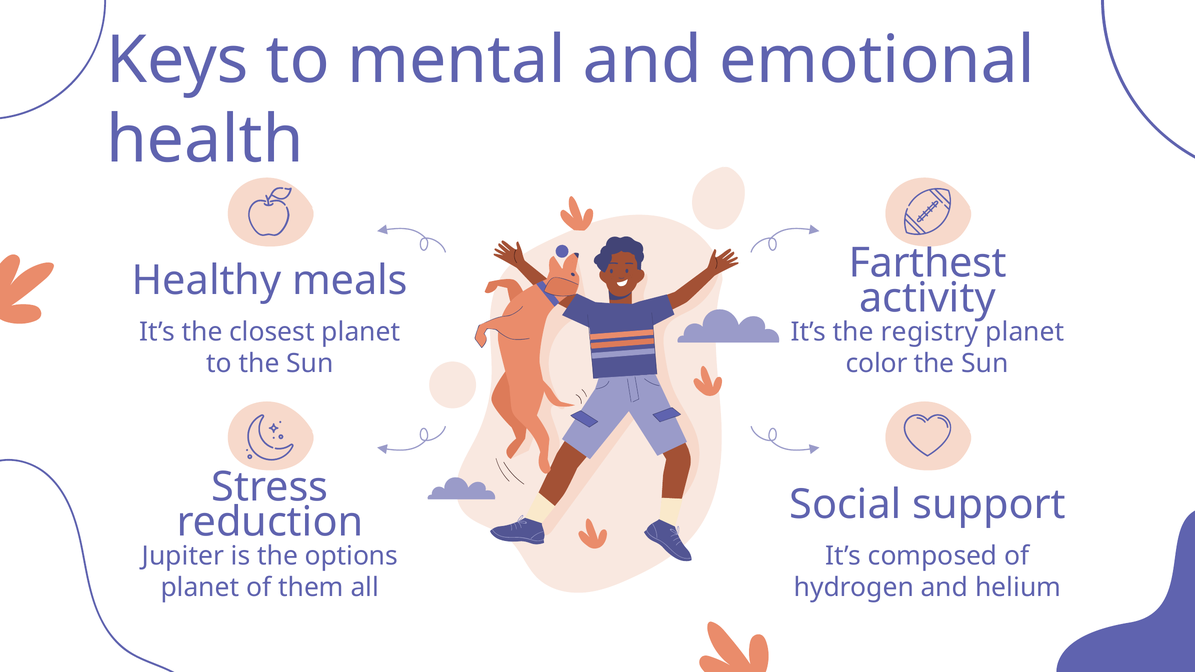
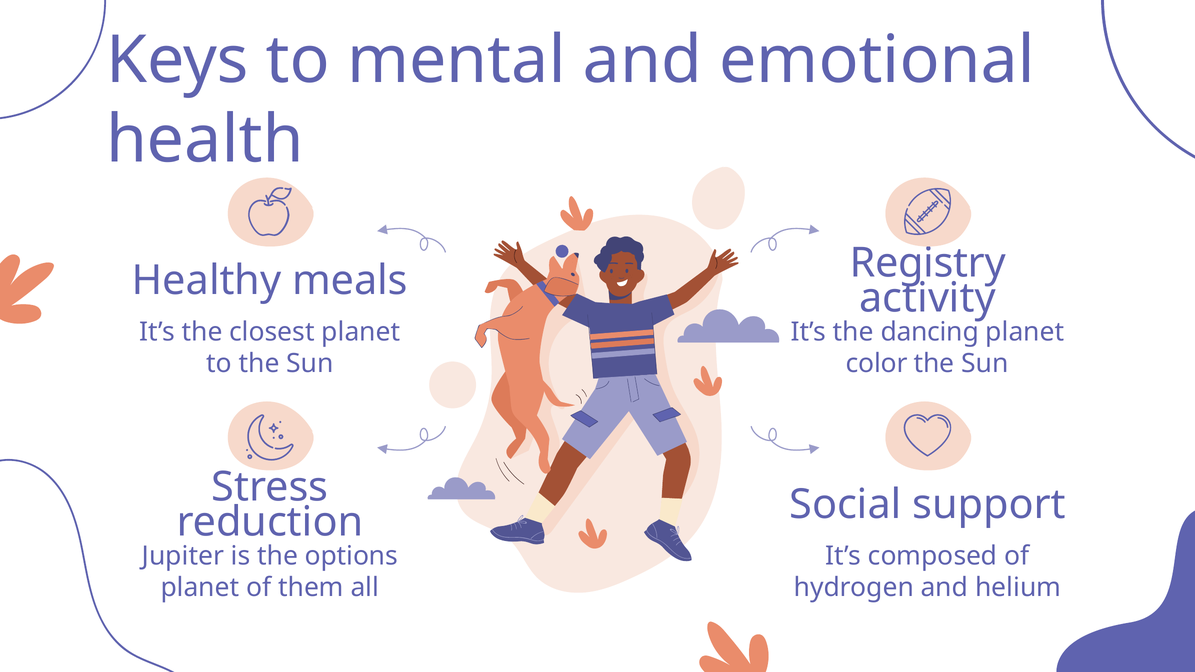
Farthest: Farthest -> Registry
registry: registry -> dancing
